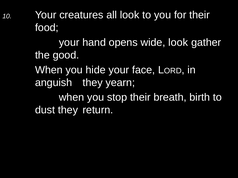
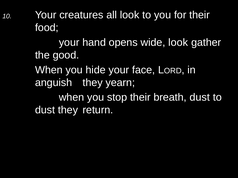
breath birth: birth -> dust
